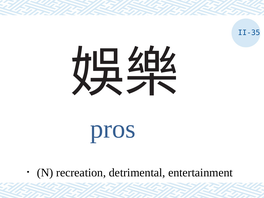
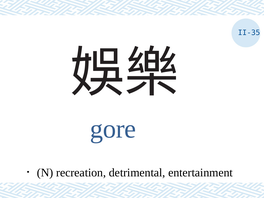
pros: pros -> gore
